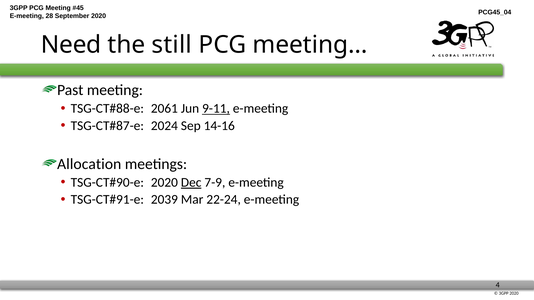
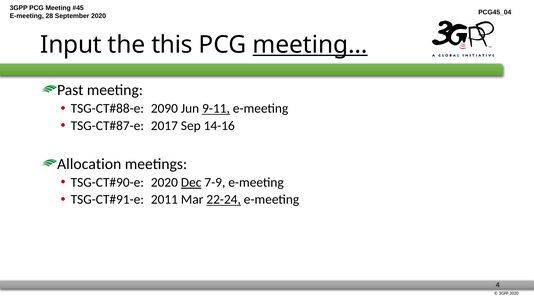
Need: Need -> Input
still: still -> this
meeting… underline: none -> present
2061: 2061 -> 2090
2024: 2024 -> 2017
2039: 2039 -> 2011
22-24 underline: none -> present
